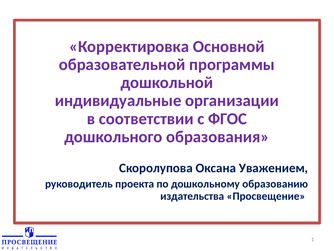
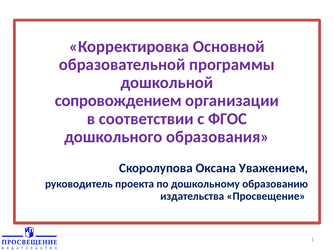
индивидуальные: индивидуальные -> сопровождением
